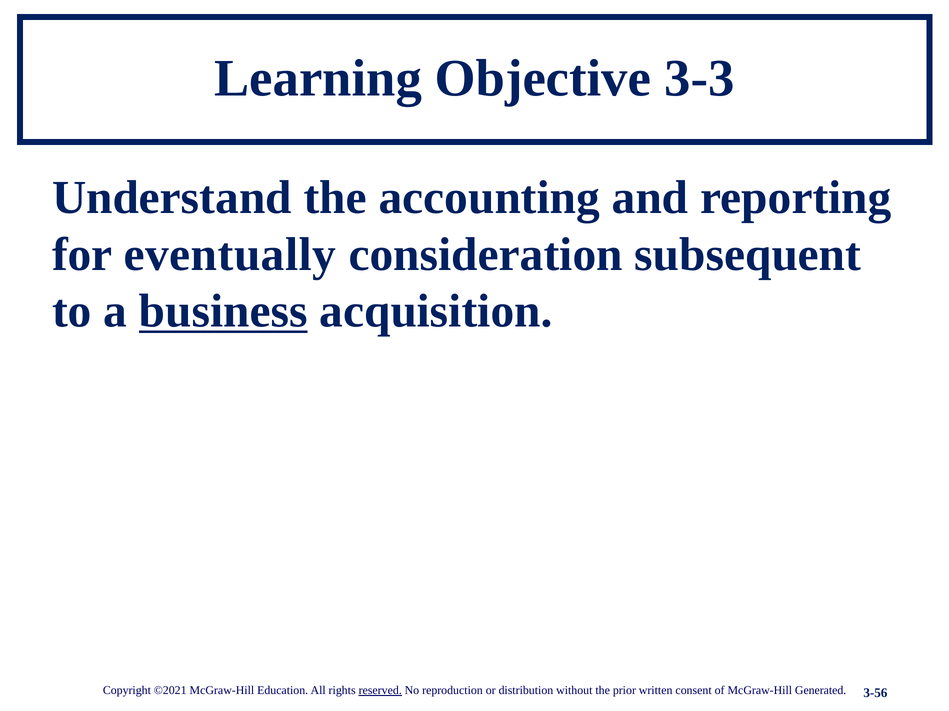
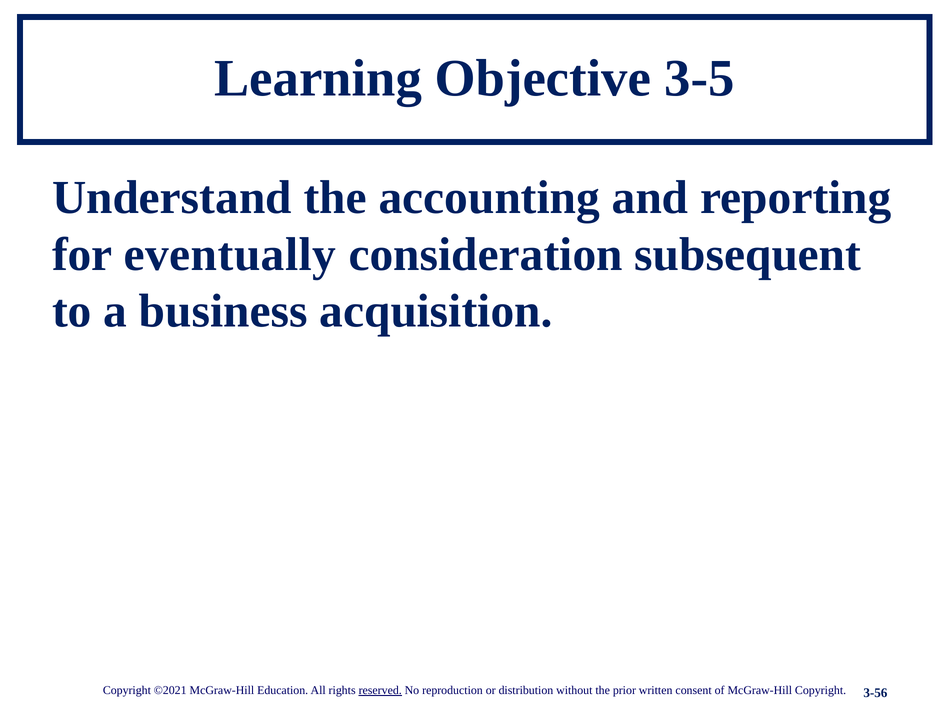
3-3: 3-3 -> 3-5
business underline: present -> none
McGraw-Hill Generated: Generated -> Copyright
